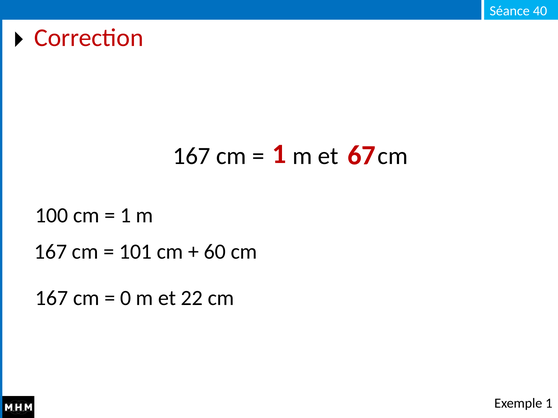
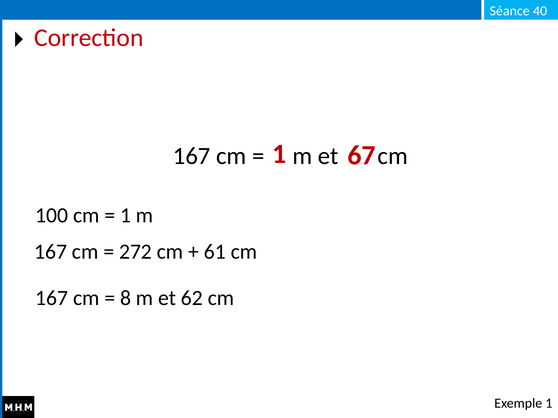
101: 101 -> 272
60: 60 -> 61
0: 0 -> 8
22: 22 -> 62
